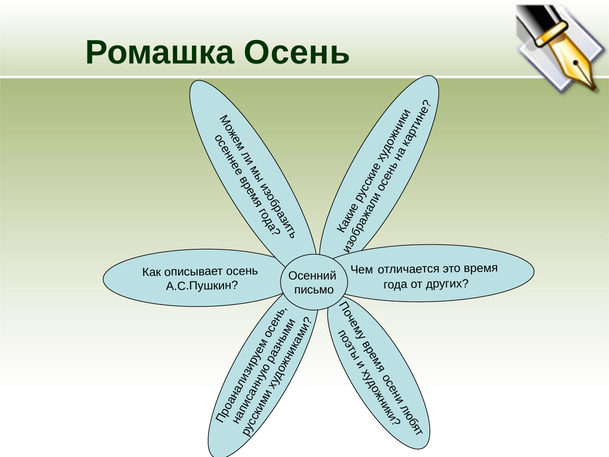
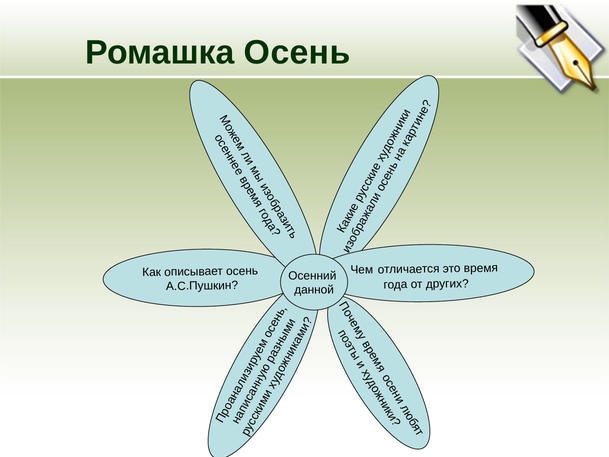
письмо: письмо -> данной
